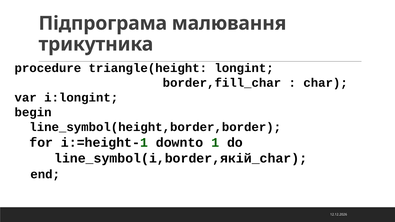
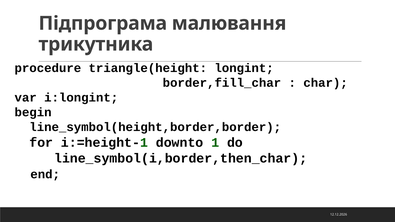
line_symbol(i,border,якій_char: line_symbol(i,border,якій_char -> line_symbol(i,border,then_char
